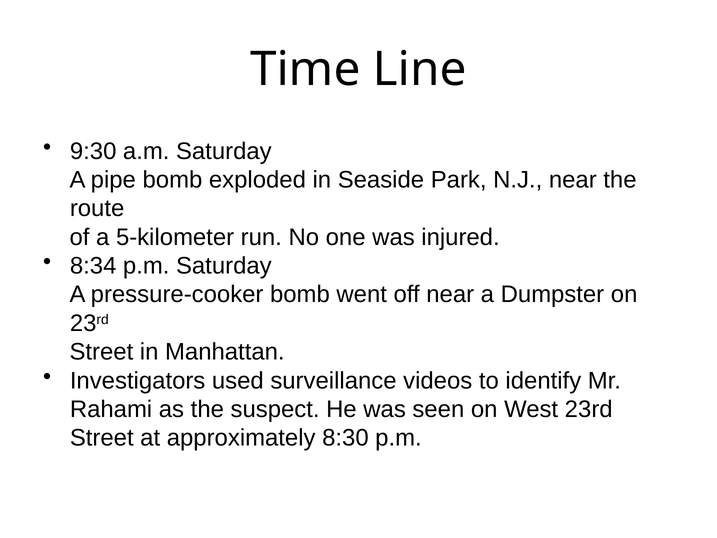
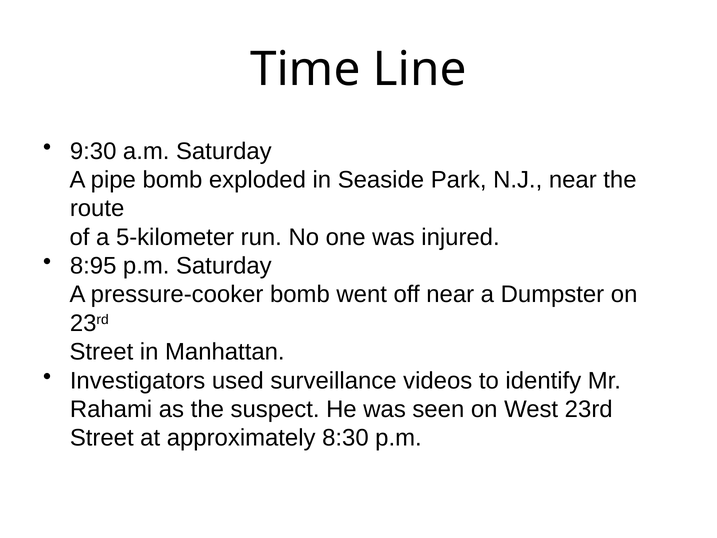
8:34: 8:34 -> 8:95
